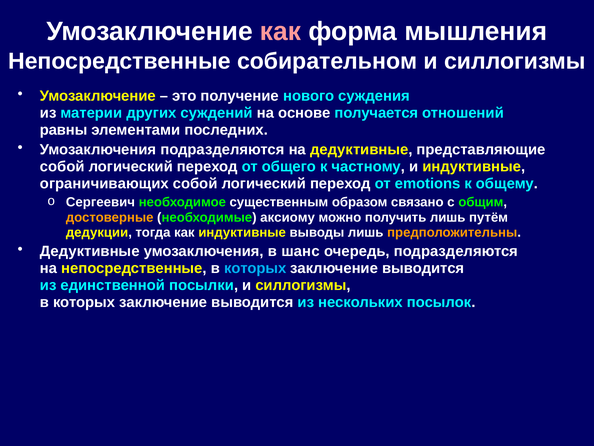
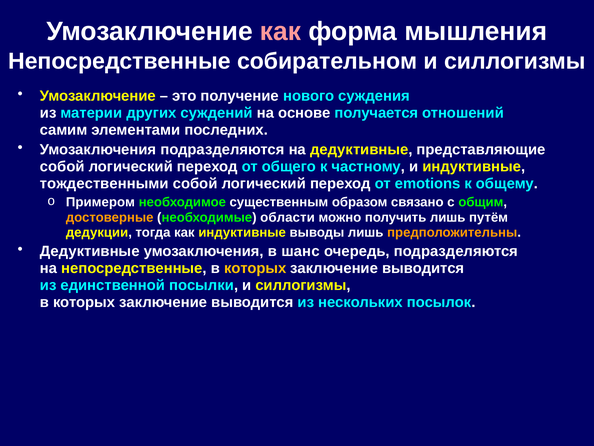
равны: равны -> самим
ограничивающих: ограничивающих -> тождественными
Сергеевич: Сергеевич -> Примером
аксиому: аксиому -> области
которых at (255, 268) colour: light blue -> yellow
